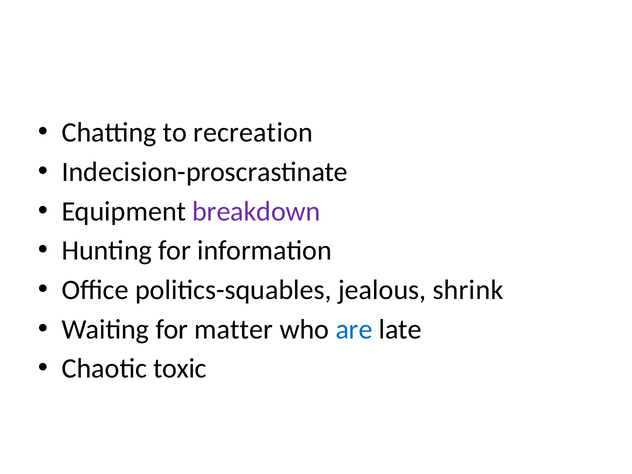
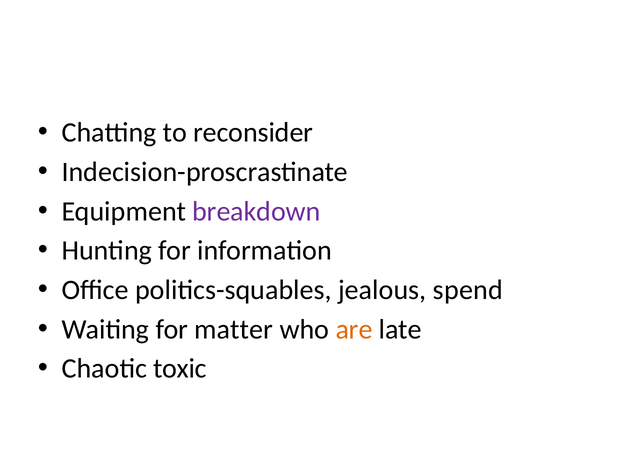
recreation: recreation -> reconsider
shrink: shrink -> spend
are colour: blue -> orange
